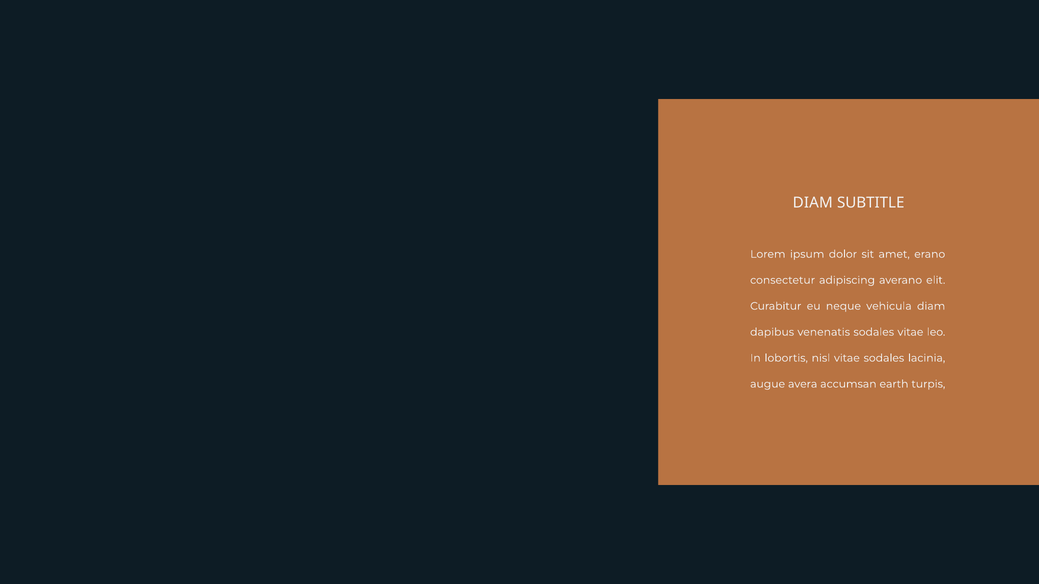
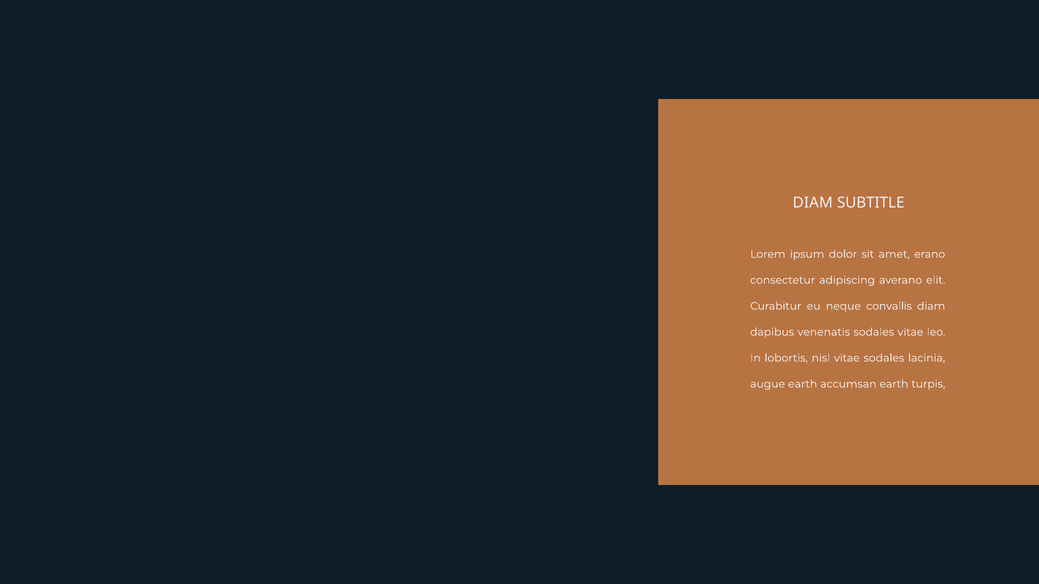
vehicula: vehicula -> convallis
augue avera: avera -> earth
